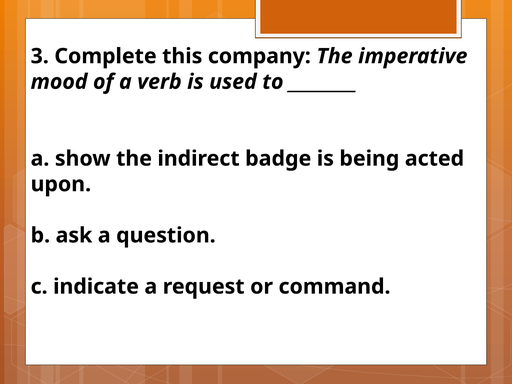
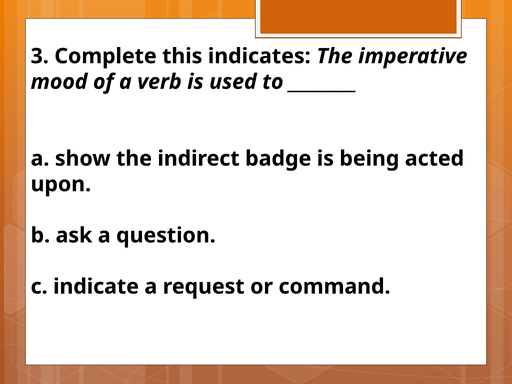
company: company -> indicates
